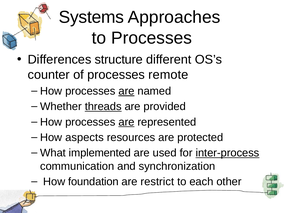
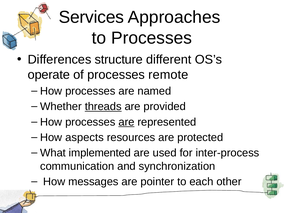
Systems: Systems -> Services
counter: counter -> operate
are at (126, 91) underline: present -> none
inter-process underline: present -> none
foundation: foundation -> messages
restrict: restrict -> pointer
